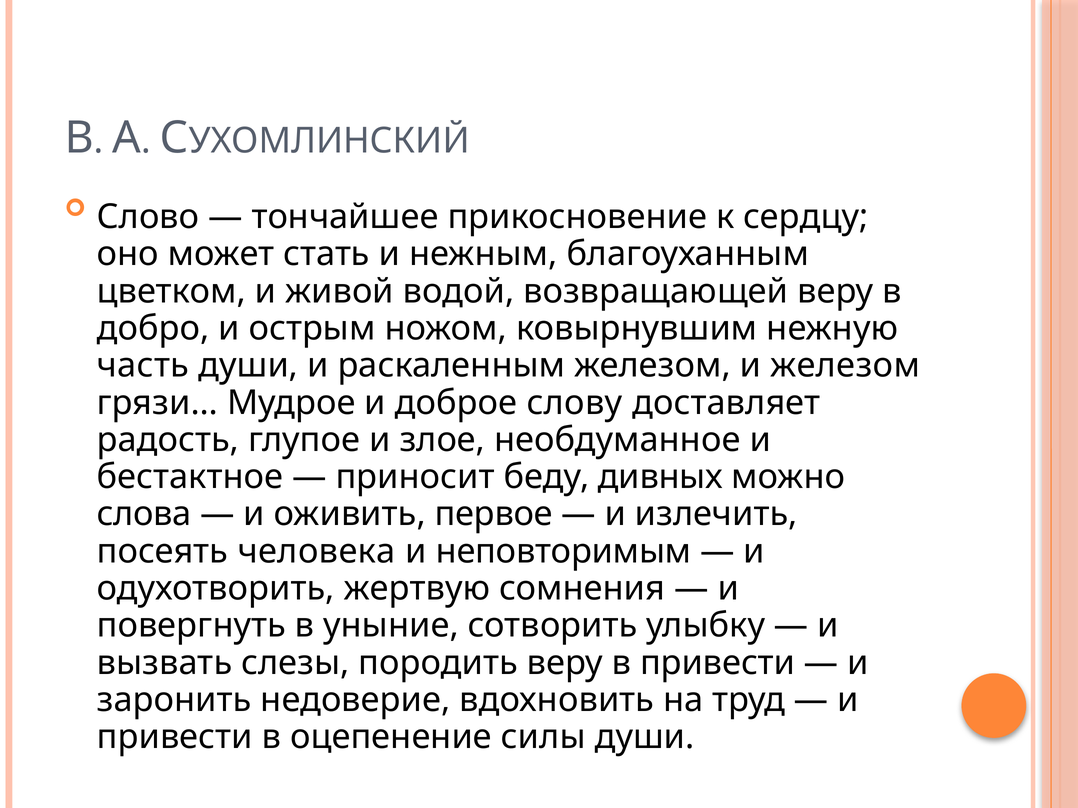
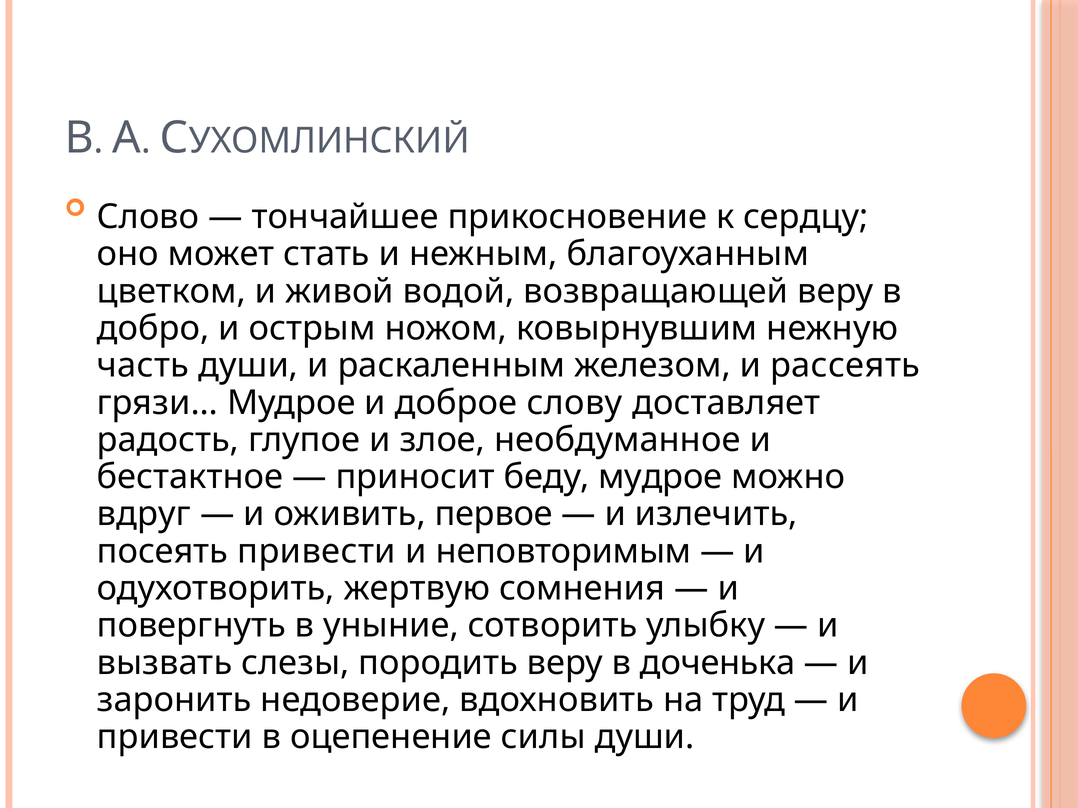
и железом: железом -> рассеять
беду дивных: дивных -> мудрое
слова: слова -> вдруг
посеять человека: человека -> привести
в привести: привести -> доченька
